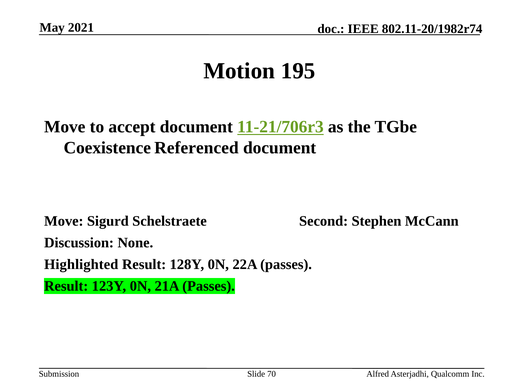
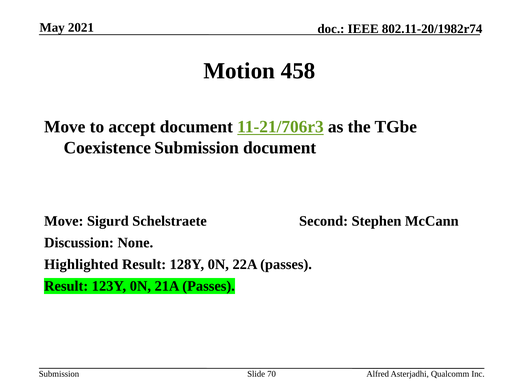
195: 195 -> 458
Coexistence Referenced: Referenced -> Submission
